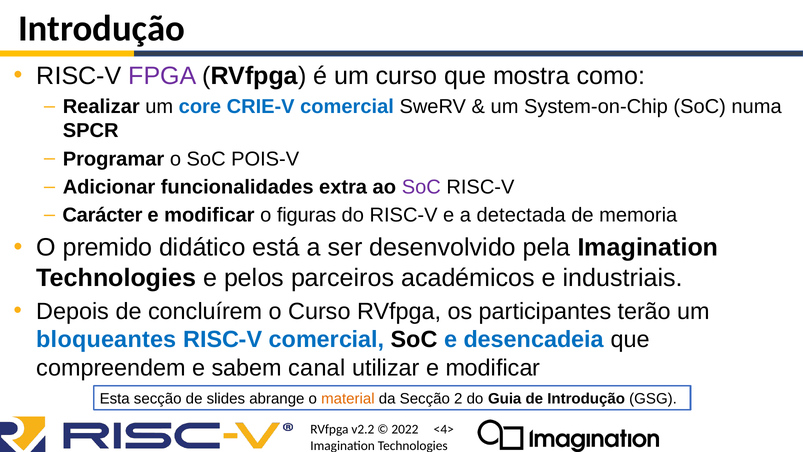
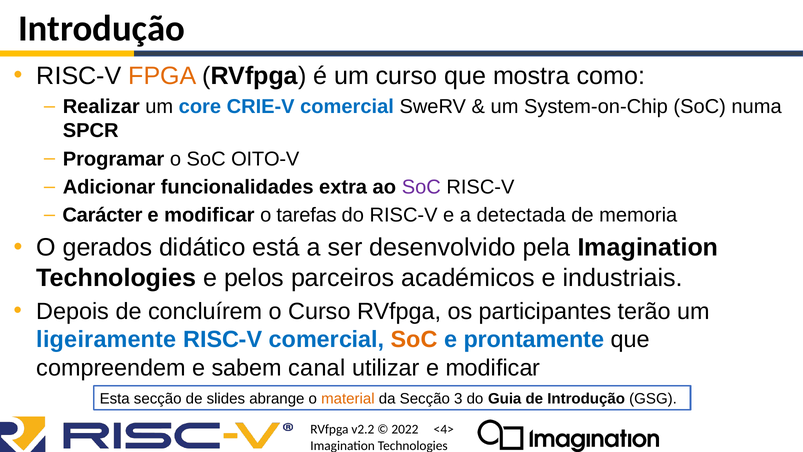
FPGA colour: purple -> orange
POIS-V: POIS-V -> OITO-V
figuras: figuras -> tarefas
premido: premido -> gerados
bloqueantes: bloqueantes -> ligeiramente
SoC at (414, 339) colour: black -> orange
desencadeia: desencadeia -> prontamente
2: 2 -> 3
